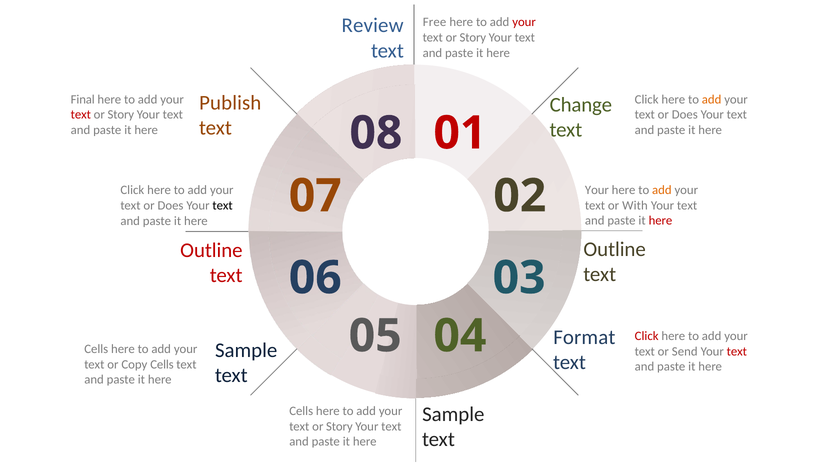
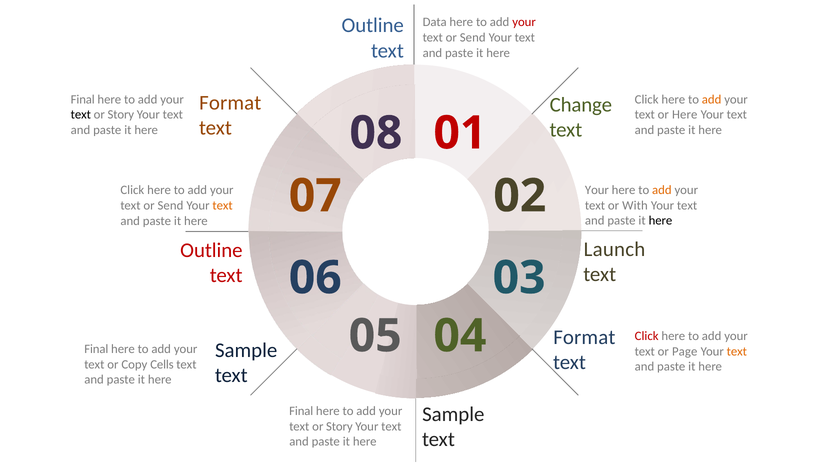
Free: Free -> Data
Review at (373, 26): Review -> Outline
Story at (473, 38): Story -> Send
Publish at (230, 103): Publish -> Format
text at (81, 115) colour: red -> black
Does at (685, 115): Does -> Here
Does at (171, 205): Does -> Send
text at (223, 205) colour: black -> orange
here at (660, 221) colour: red -> black
Outline at (615, 249): Outline -> Launch
Cells at (96, 349): Cells -> Final
Send: Send -> Page
text at (737, 351) colour: red -> orange
Cells at (301, 411): Cells -> Final
